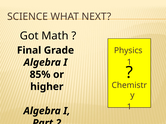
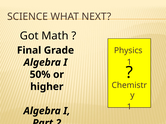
85% at (40, 75): 85% -> 50%
